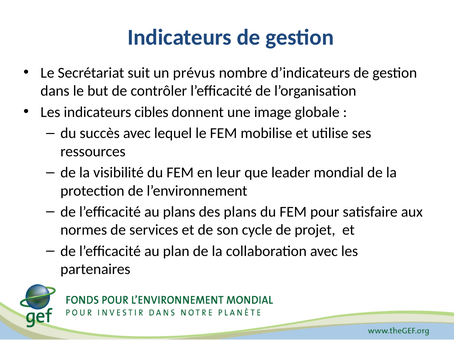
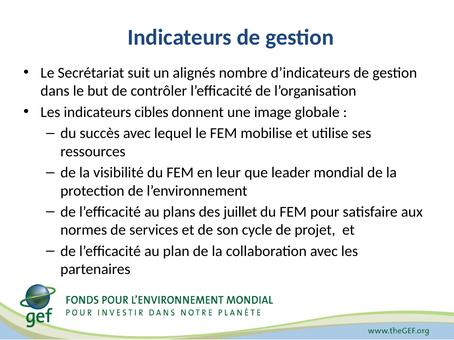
prévus: prévus -> alignés
des plans: plans -> juillet
